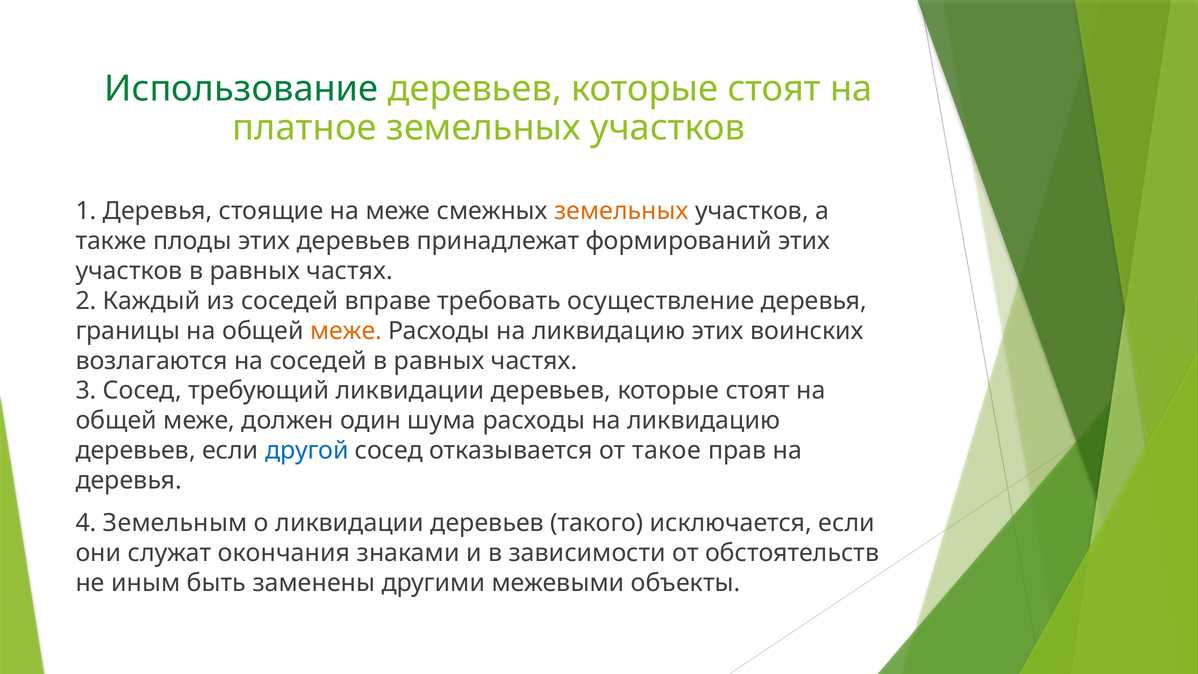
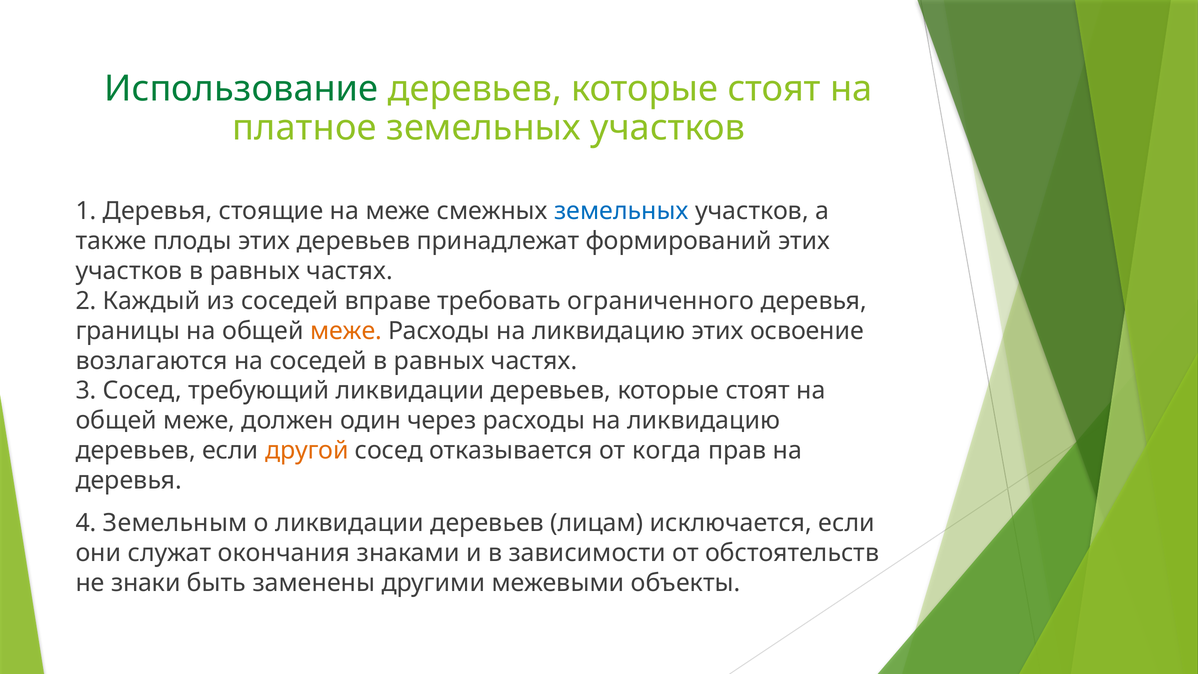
земельных at (621, 211) colour: orange -> blue
осуществление: осуществление -> ограниченного
воинских: воинских -> освоение
шума: шума -> через
другой colour: blue -> orange
такое: такое -> когда
такого: такого -> лицам
иным: иным -> знаки
